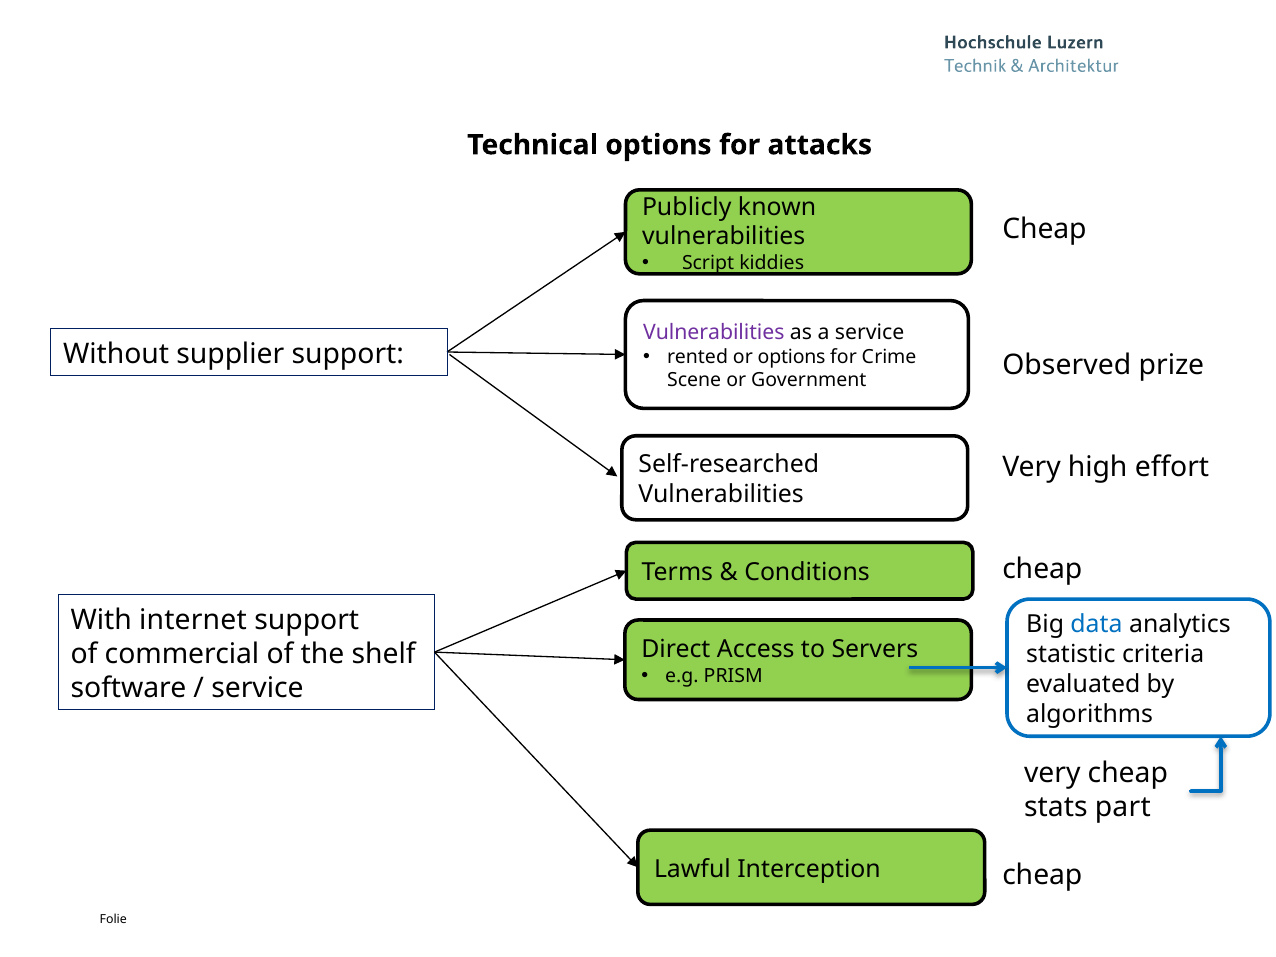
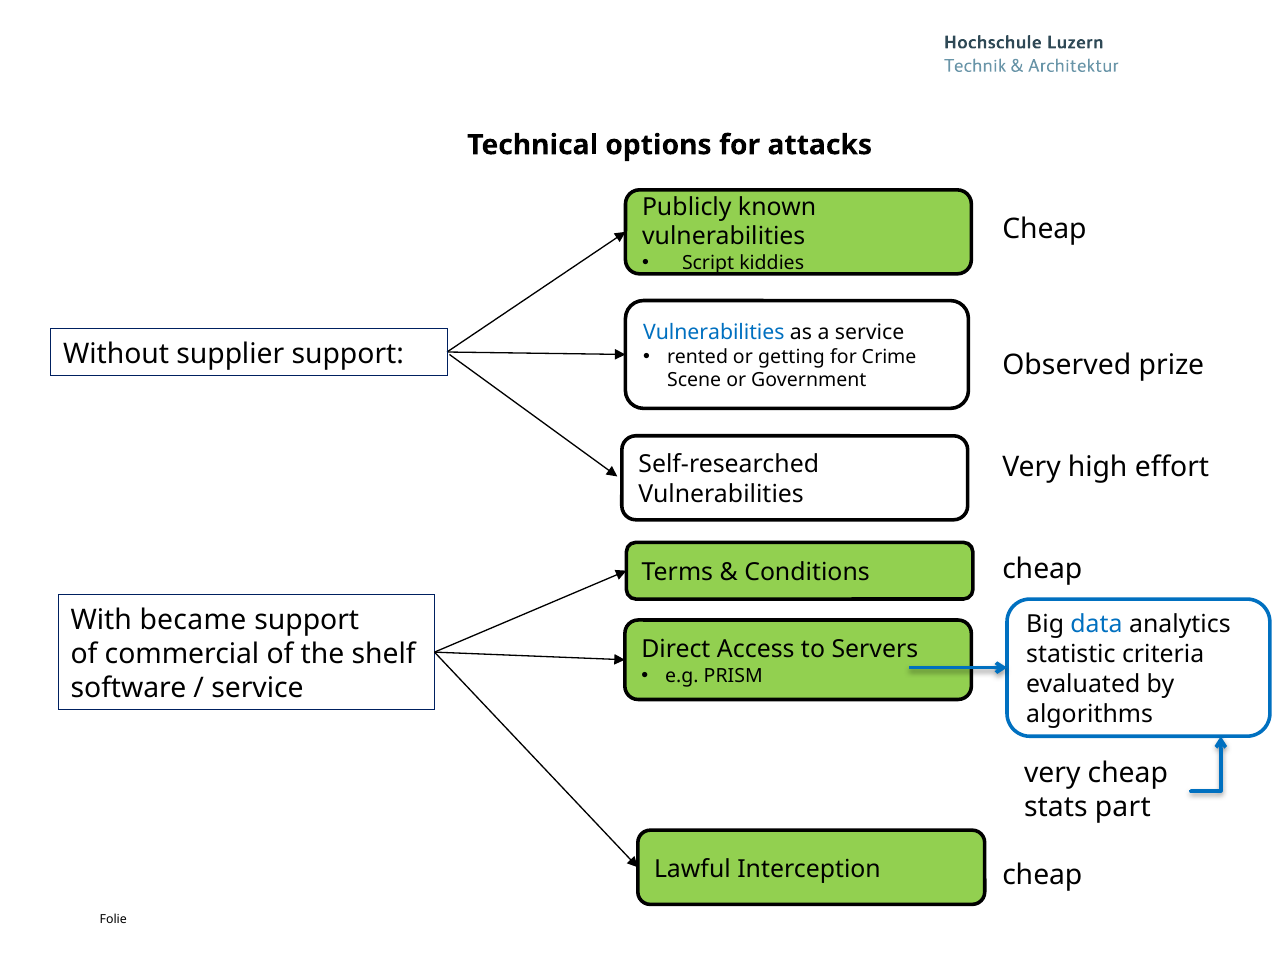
Vulnerabilities at (714, 332) colour: purple -> blue
or options: options -> getting
internet: internet -> became
